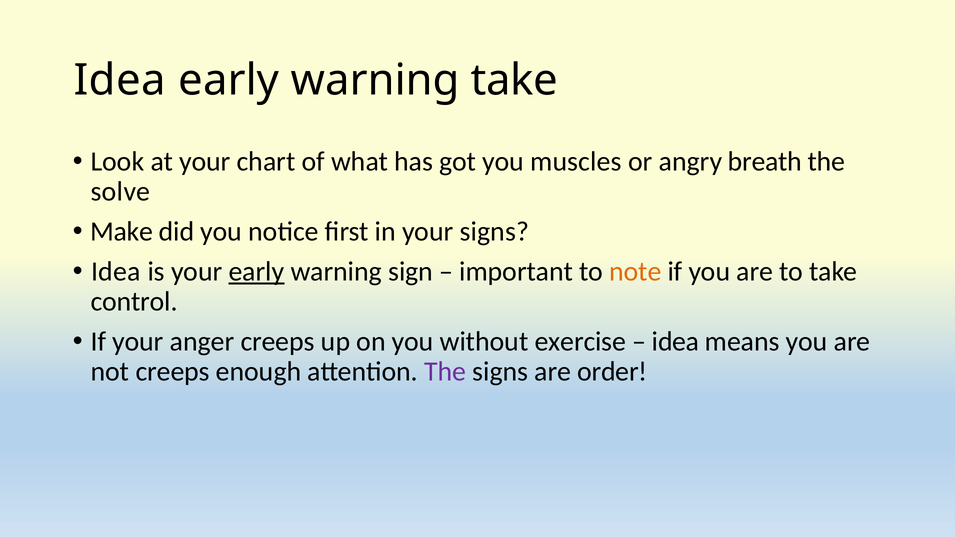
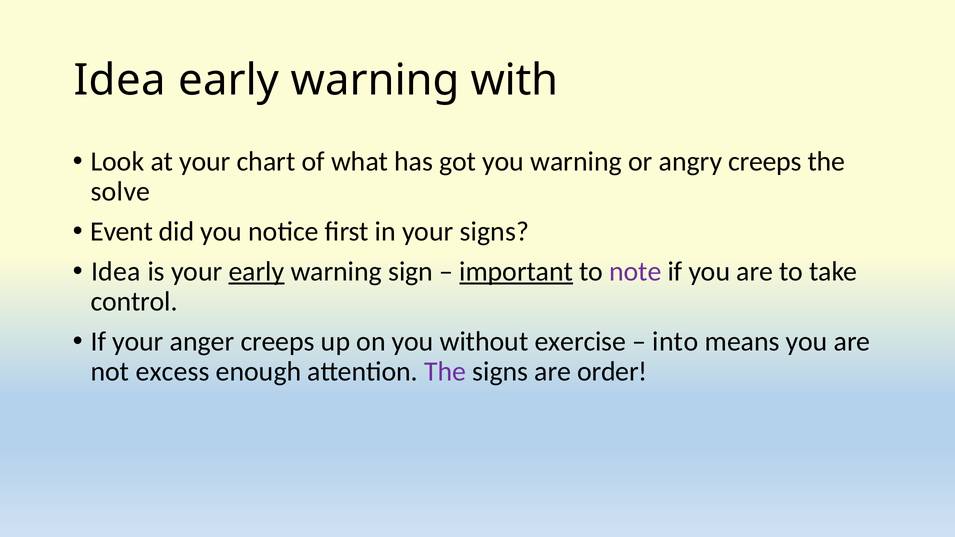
warning take: take -> with
you muscles: muscles -> warning
angry breath: breath -> creeps
Make: Make -> Event
important underline: none -> present
note colour: orange -> purple
idea at (676, 342): idea -> into
not creeps: creeps -> excess
